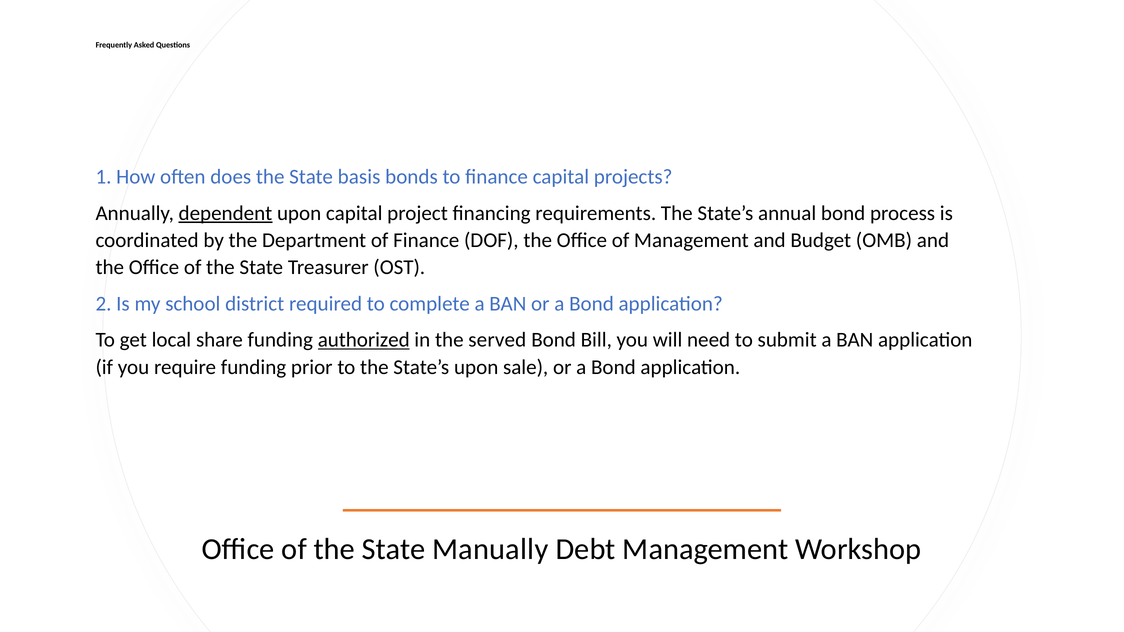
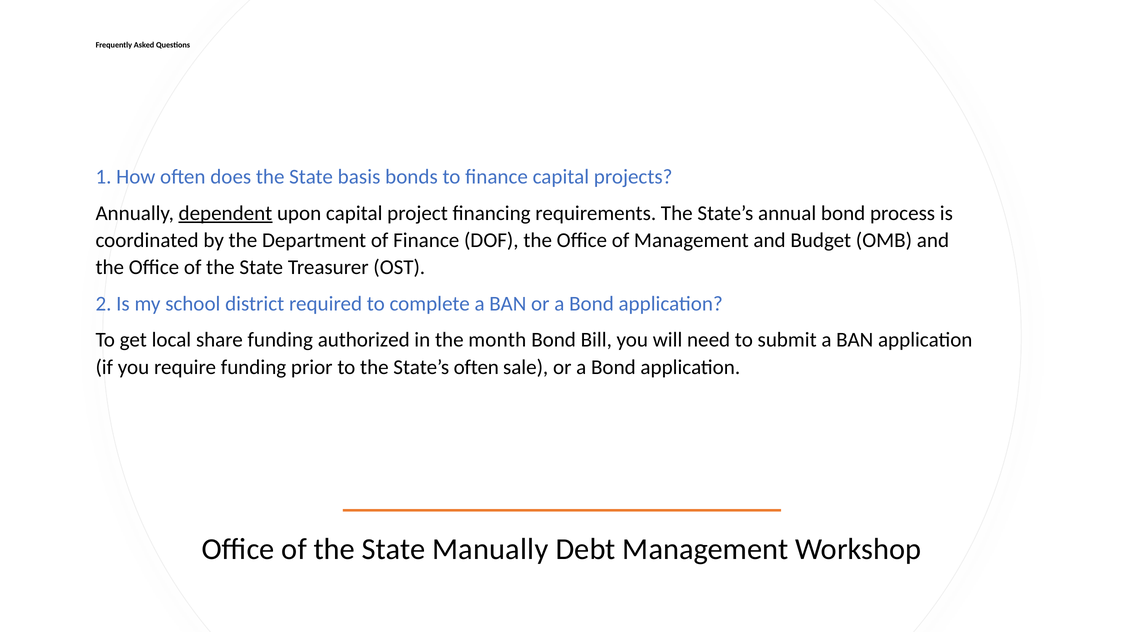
authorized underline: present -> none
served: served -> month
State’s upon: upon -> often
